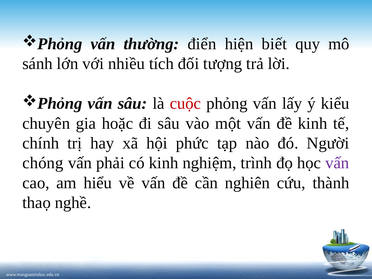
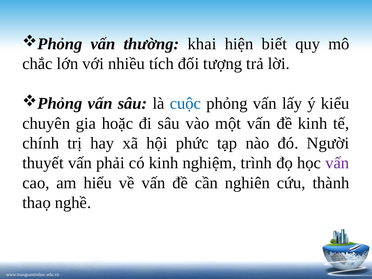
điển: điển -> khai
sánh: sánh -> chắc
cuộc colour: red -> blue
chóng: chóng -> thuyết
